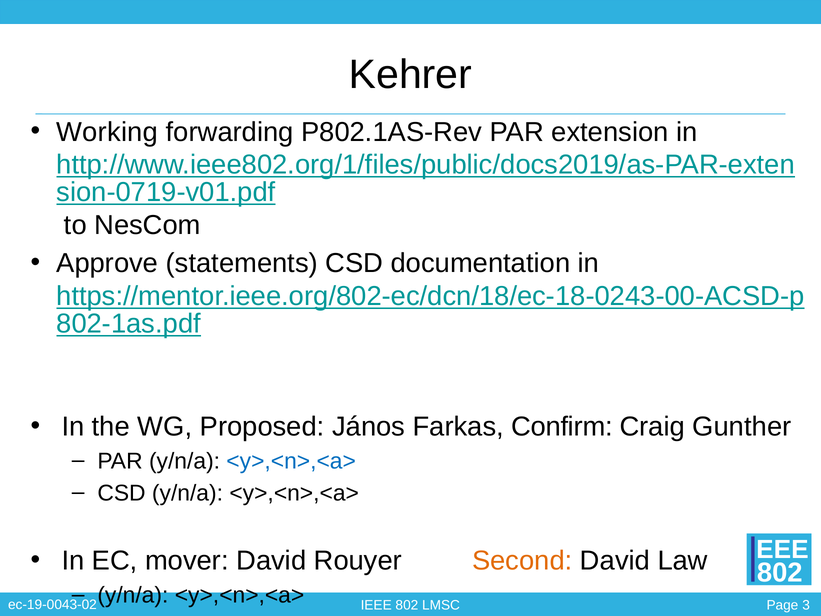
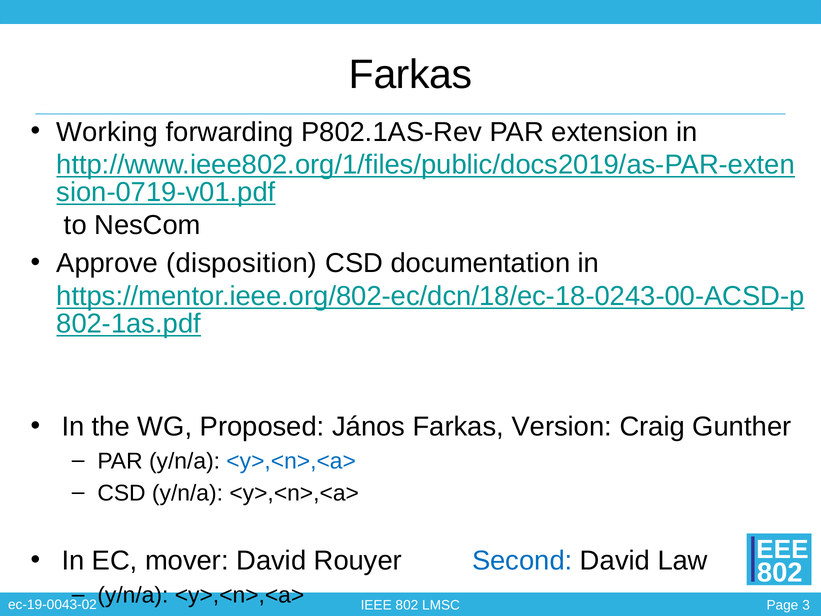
Kehrer at (410, 75): Kehrer -> Farkas
statements: statements -> disposition
Confirm: Confirm -> Version
Second colour: orange -> blue
